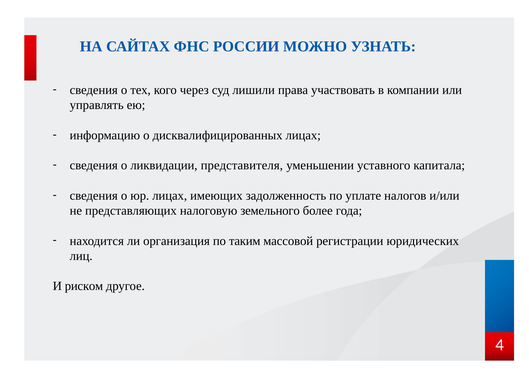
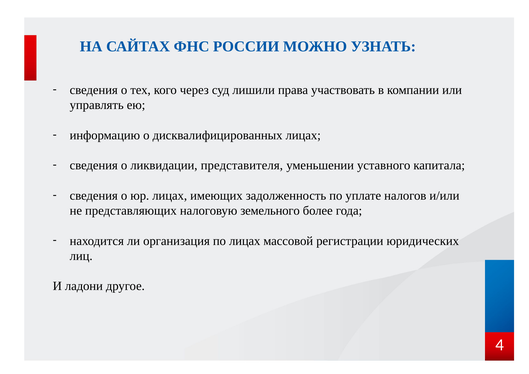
по таким: таким -> лицах
риском: риском -> ладони
